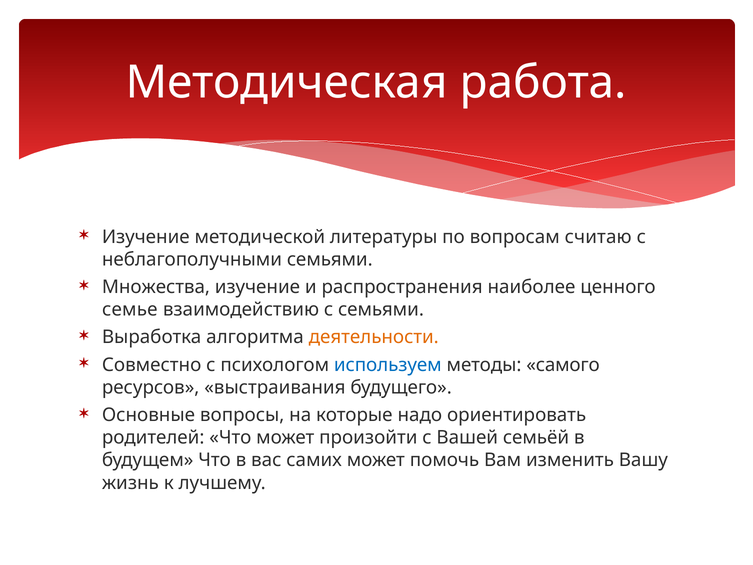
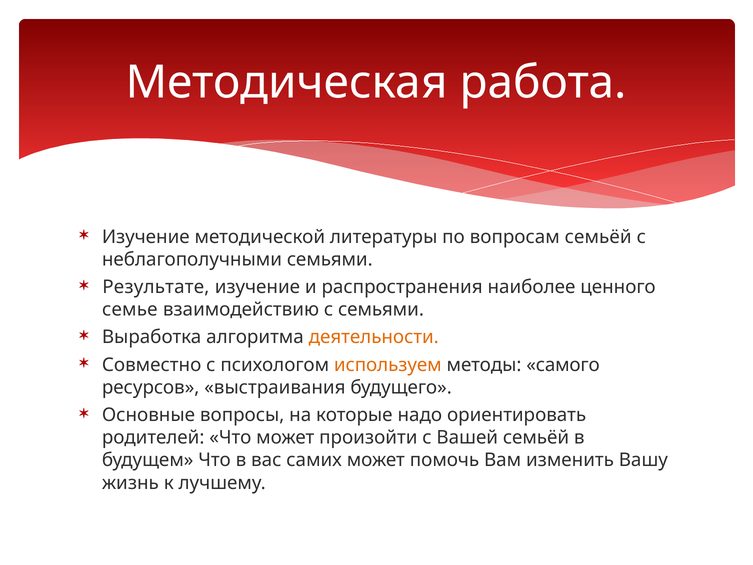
вопросам считаю: считаю -> семьёй
Множества: Множества -> Результате
используем colour: blue -> orange
